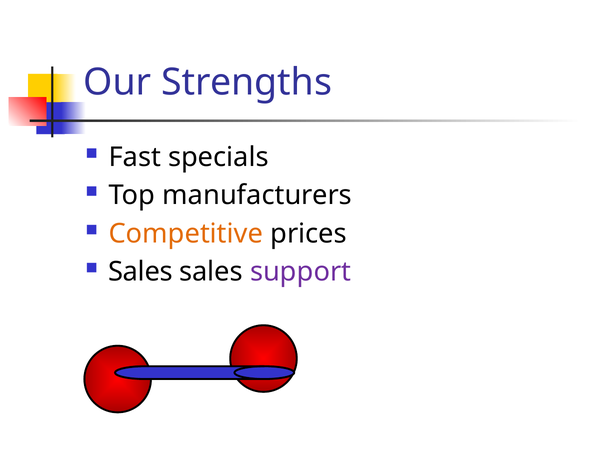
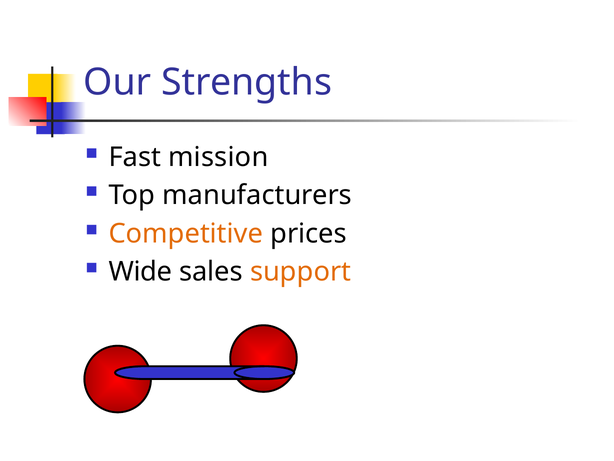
specials: specials -> mission
Sales at (140, 272): Sales -> Wide
support colour: purple -> orange
